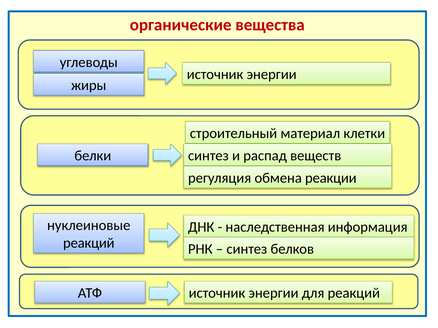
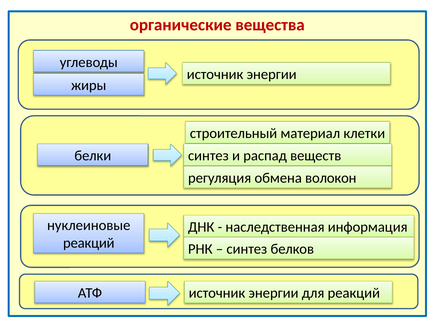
реакции: реакции -> волокон
